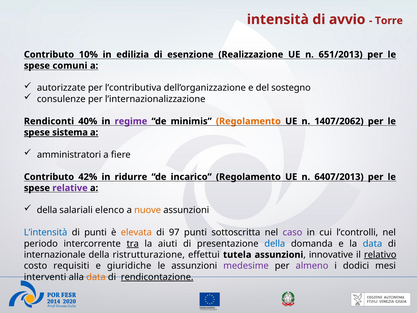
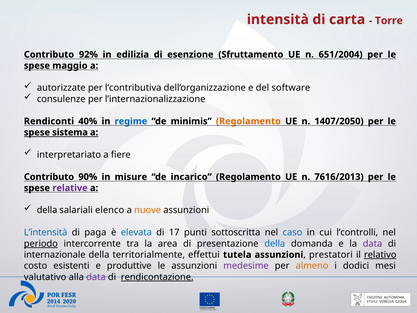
avvio: avvio -> carta
10%: 10% -> 92%
Realizzazione: Realizzazione -> Sfruttamento
651/2013: 651/2013 -> 651/2004
comuni: comuni -> maggio
sostegno: sostegno -> software
regime colour: purple -> blue
1407/2062: 1407/2062 -> 1407/2050
amministratori: amministratori -> interpretariato
42%: 42% -> 90%
ridurre: ridurre -> misure
6407/2013: 6407/2013 -> 7616/2013
di punti: punti -> paga
elevata colour: orange -> blue
97: 97 -> 17
caso colour: purple -> blue
periodo underline: none -> present
tra underline: present -> none
aiuti: aiuti -> area
data at (373, 243) colour: blue -> purple
ristrutturazione: ristrutturazione -> territorialmente
innovative: innovative -> prestatori
requisiti: requisiti -> esistenti
giuridiche: giuridiche -> produttive
almeno colour: purple -> orange
interventi: interventi -> valutativo
data at (96, 277) colour: orange -> purple
